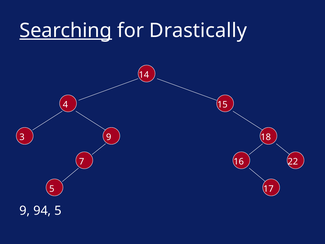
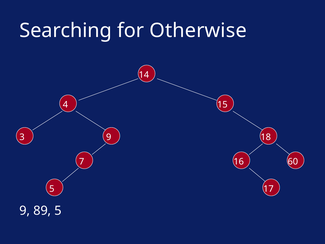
Searching underline: present -> none
Drastically: Drastically -> Otherwise
22: 22 -> 60
94: 94 -> 89
